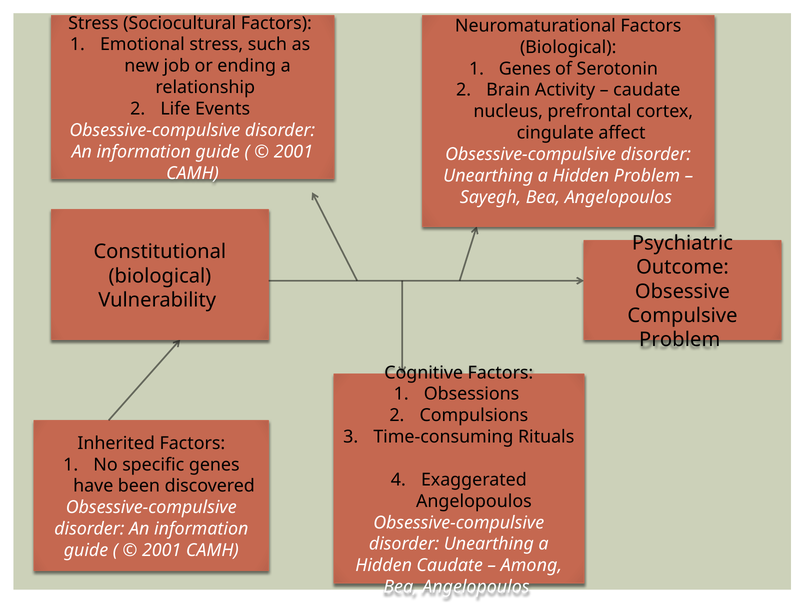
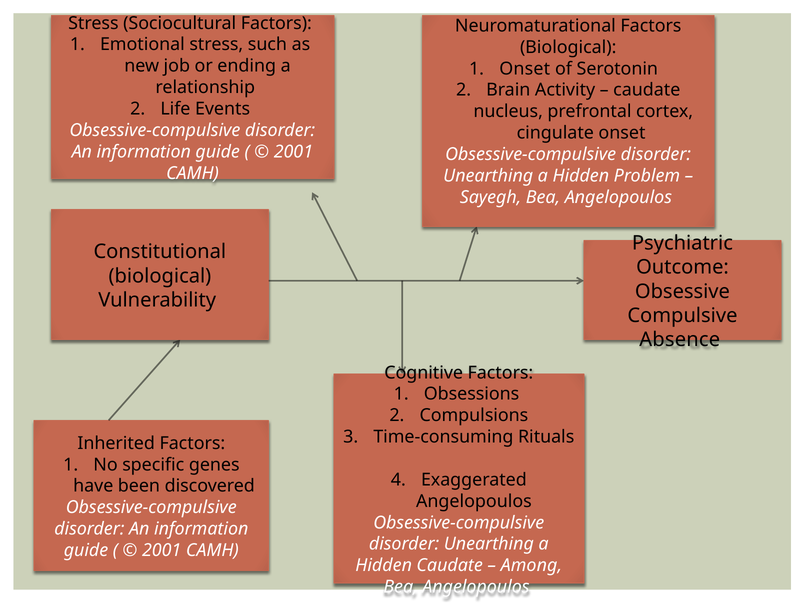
Genes at (525, 69): Genes -> Onset
cingulate affect: affect -> onset
Problem at (680, 340): Problem -> Absence
